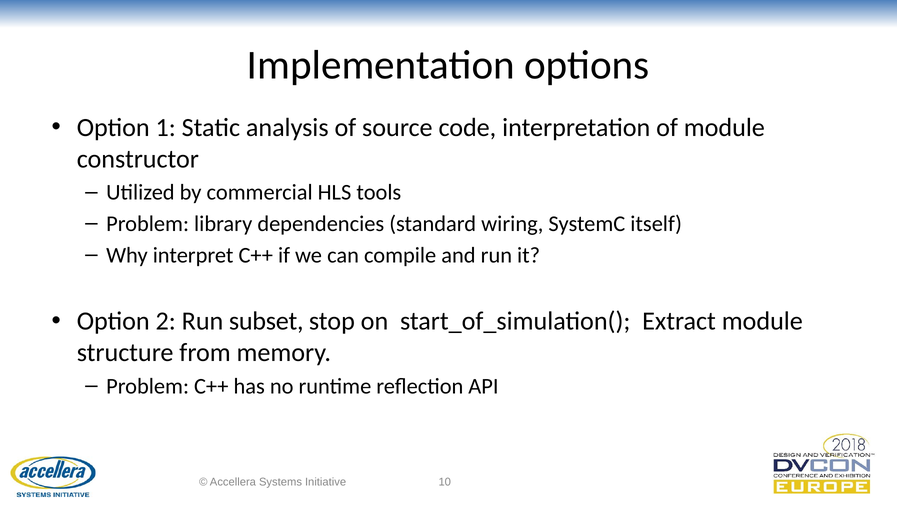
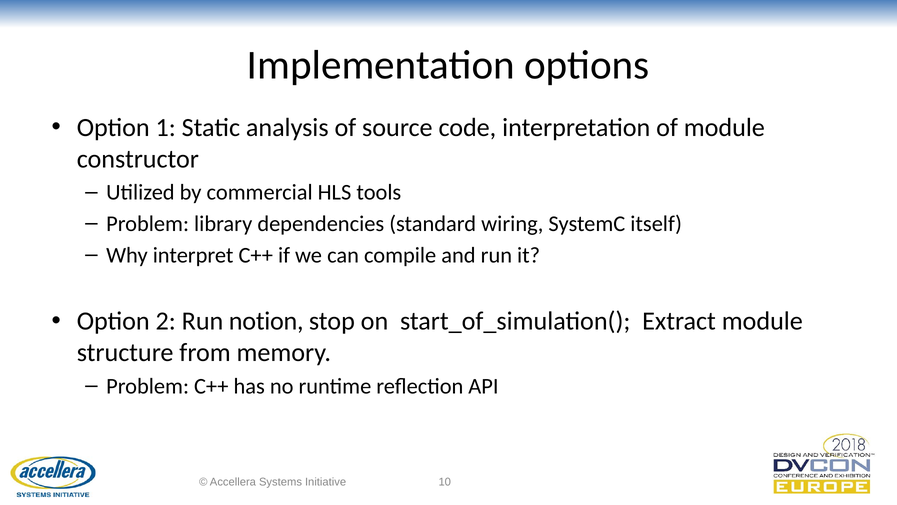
subset: subset -> notion
